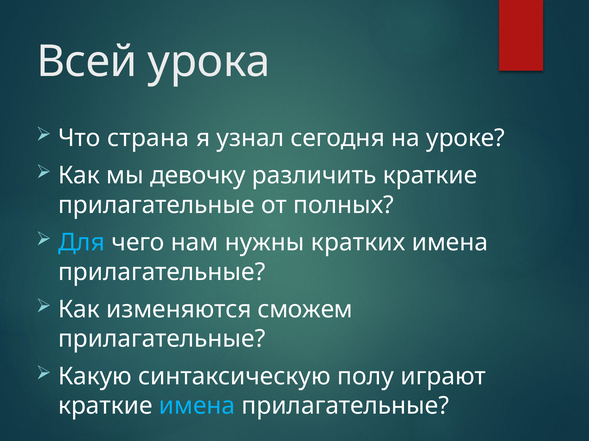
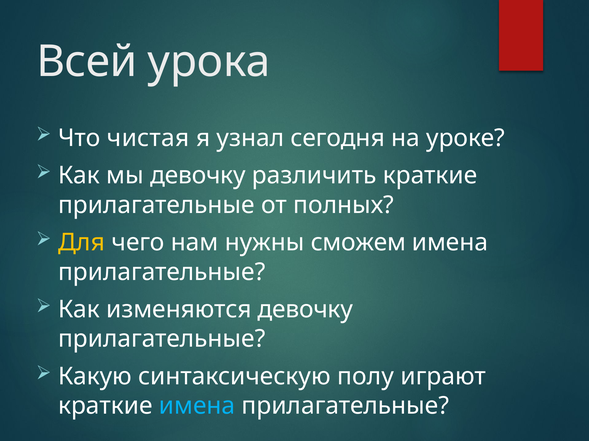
страна: страна -> чистая
Для colour: light blue -> yellow
кратких: кратких -> сможем
изменяются сможем: сможем -> девочку
